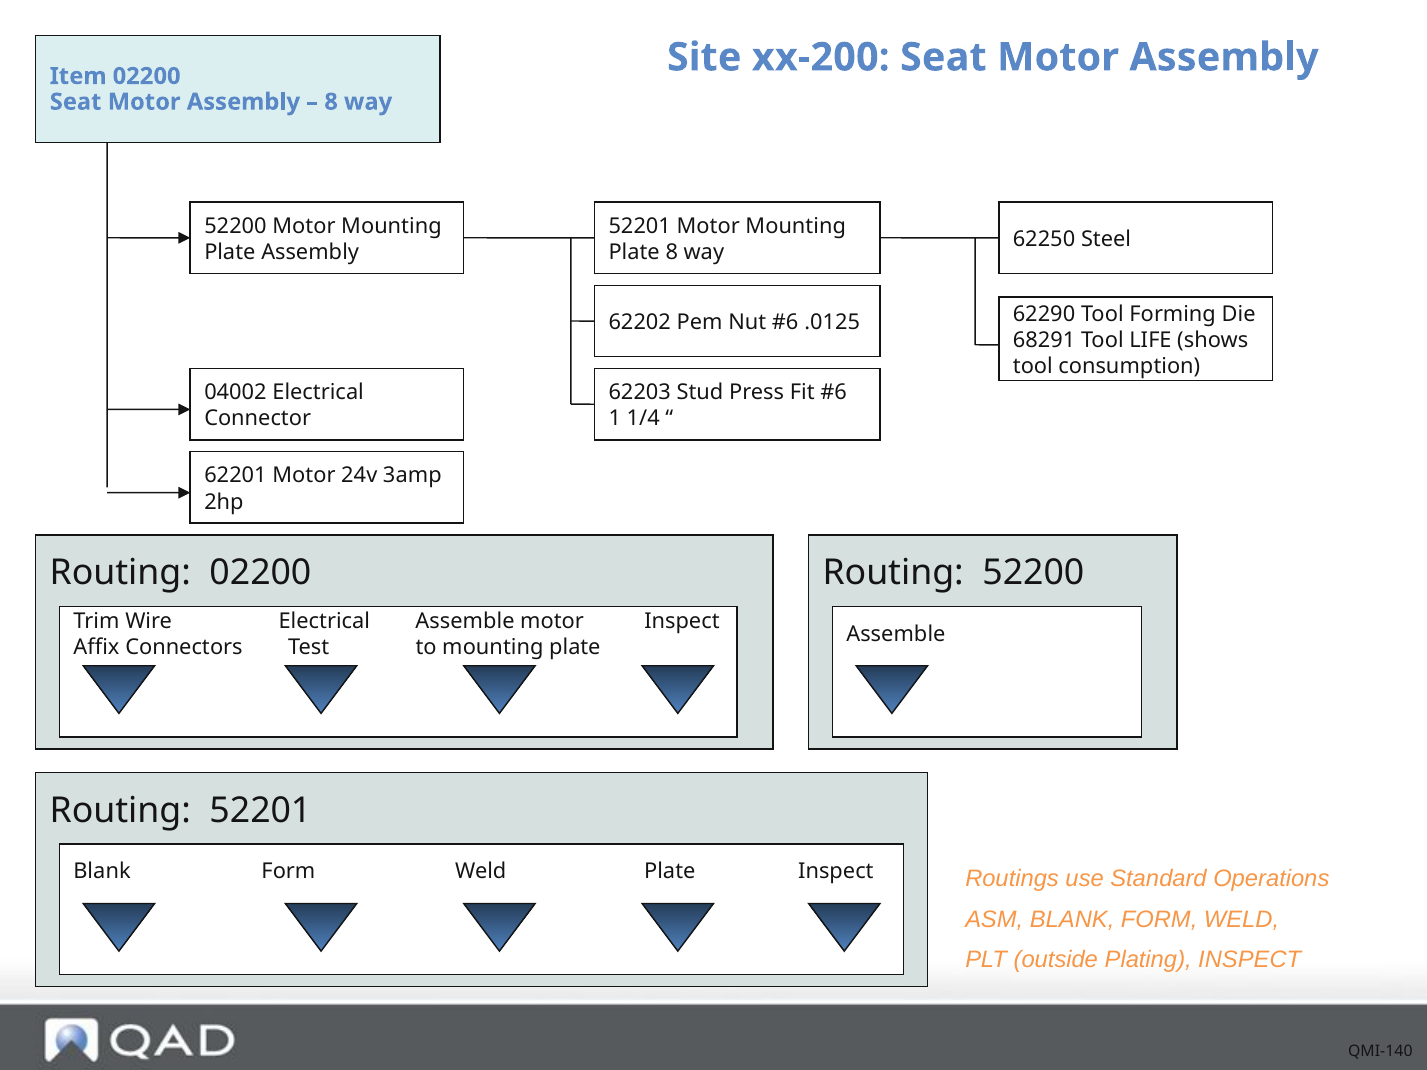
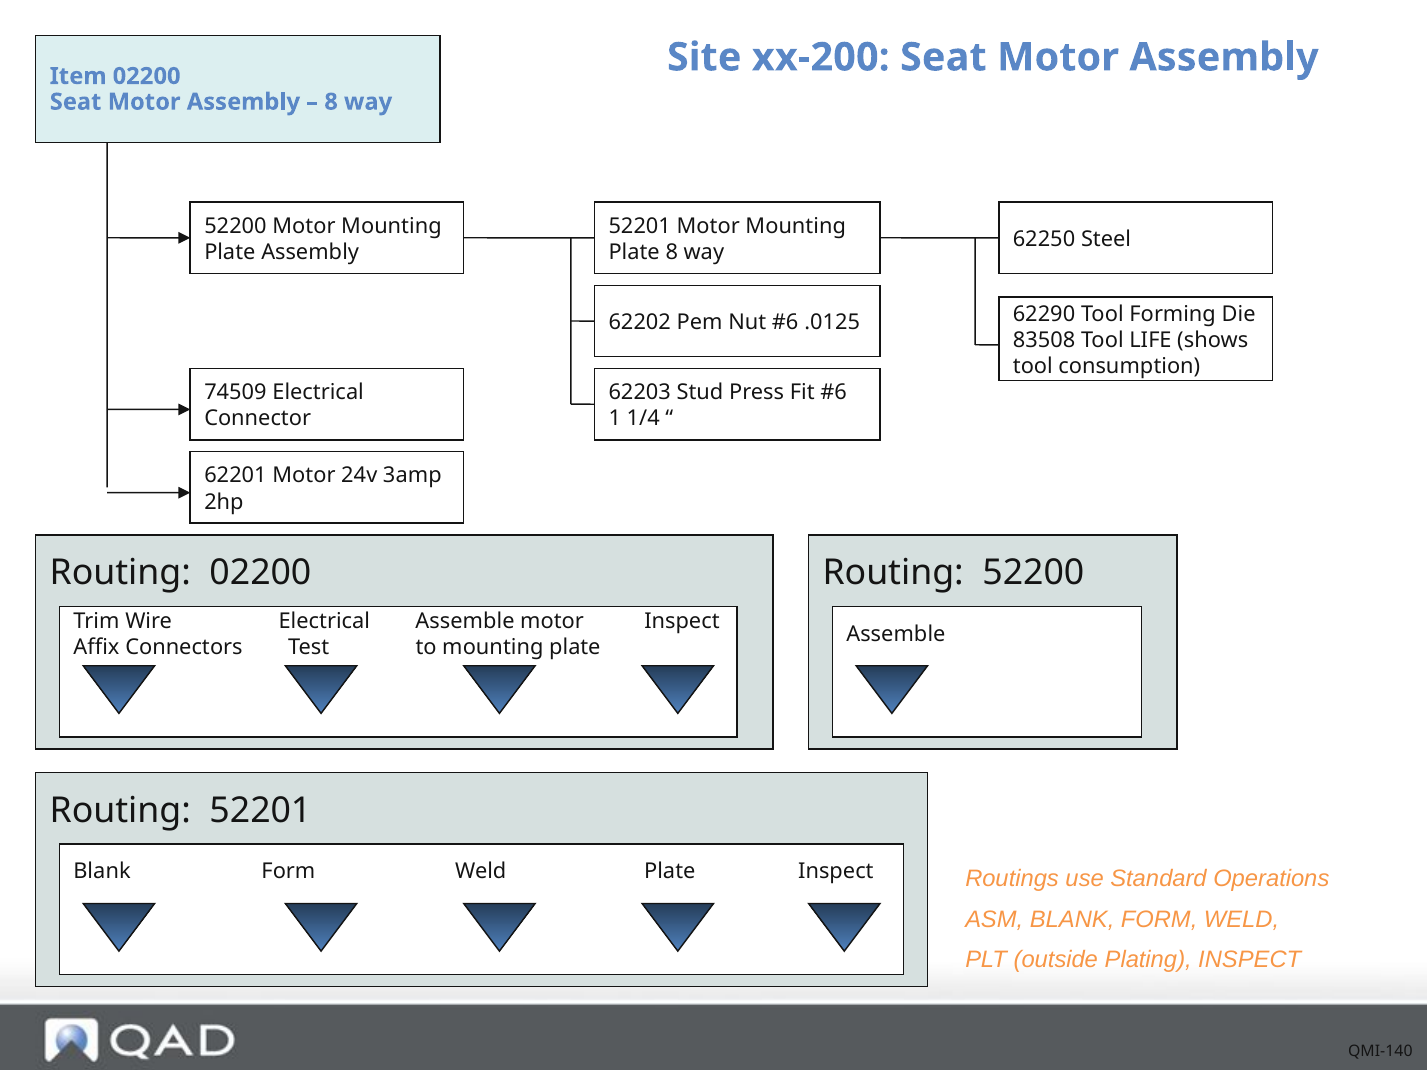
68291: 68291 -> 83508
04002: 04002 -> 74509
